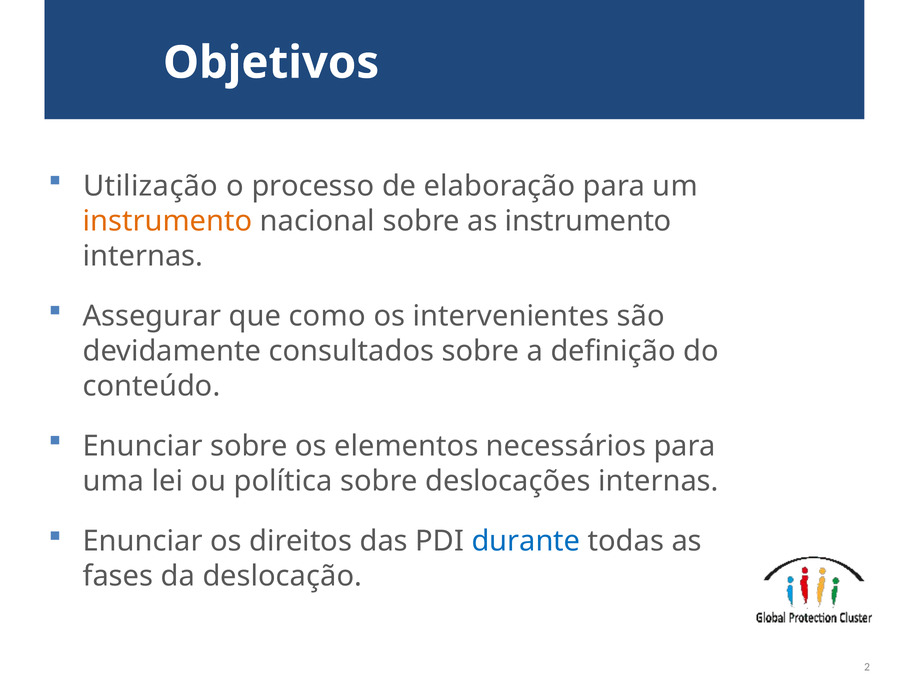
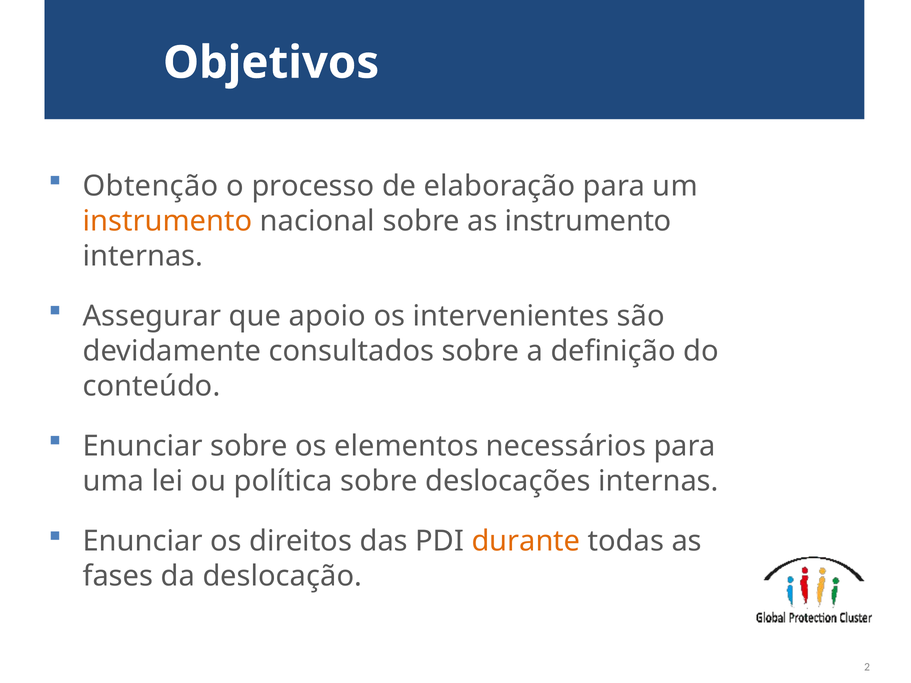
Utilização: Utilização -> Obtenção
como: como -> apoio
durante colour: blue -> orange
